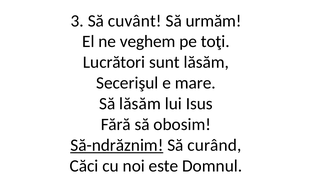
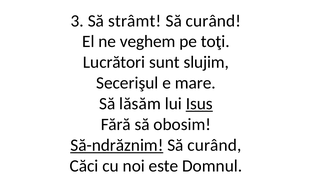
cuvânt: cuvânt -> strâmt
urmăm at (214, 21): urmăm -> curând
sunt lăsăm: lăsăm -> slujim
Isus underline: none -> present
